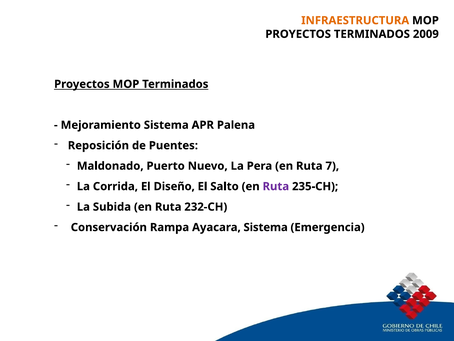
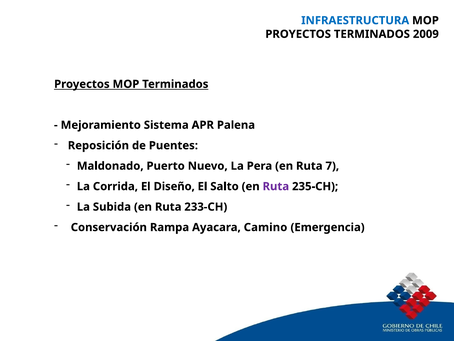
INFRAESTRUCTURA colour: orange -> blue
232-CH: 232-CH -> 233-CH
Ayacara Sistema: Sistema -> Camino
